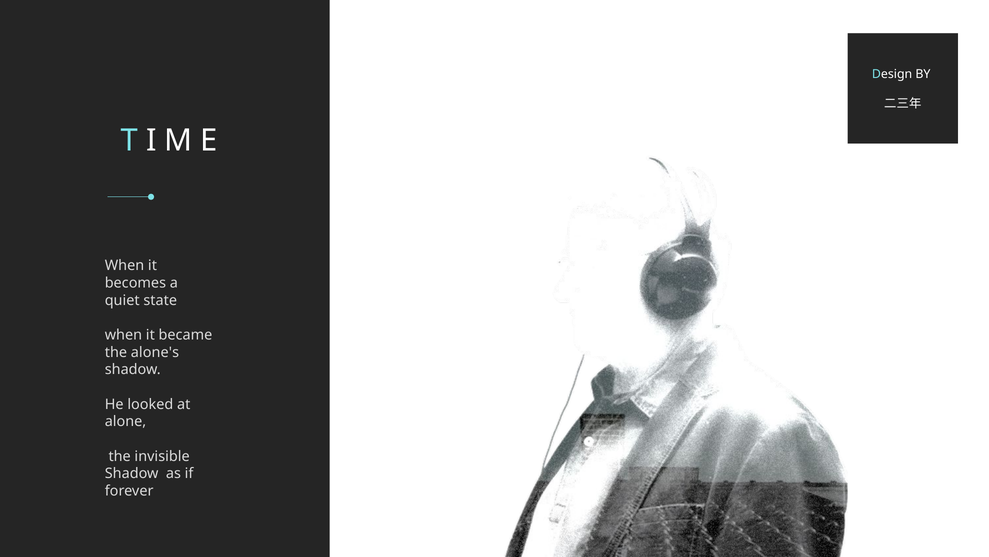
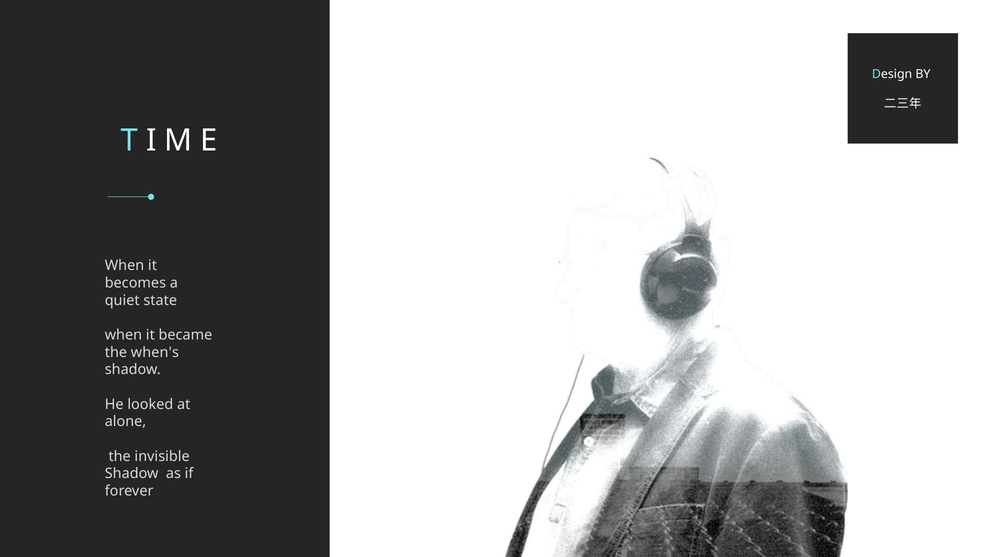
alone's: alone's -> when's
